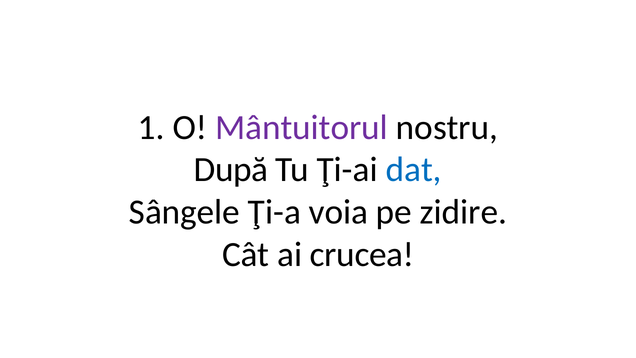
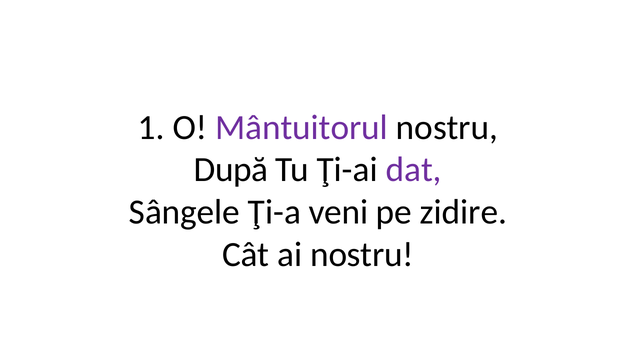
dat colour: blue -> purple
voia: voia -> veni
ai crucea: crucea -> nostru
